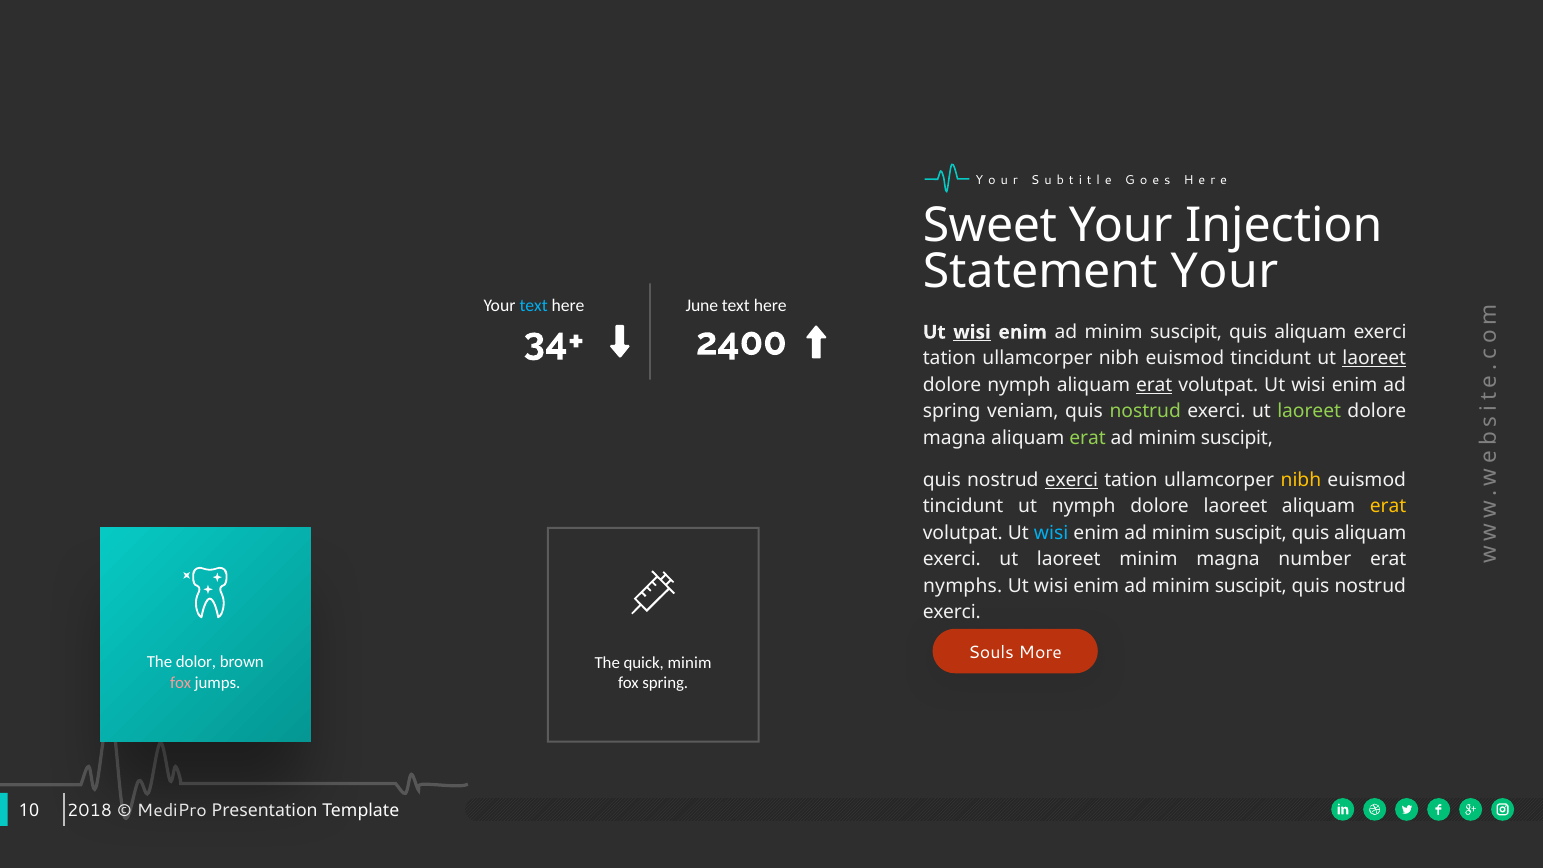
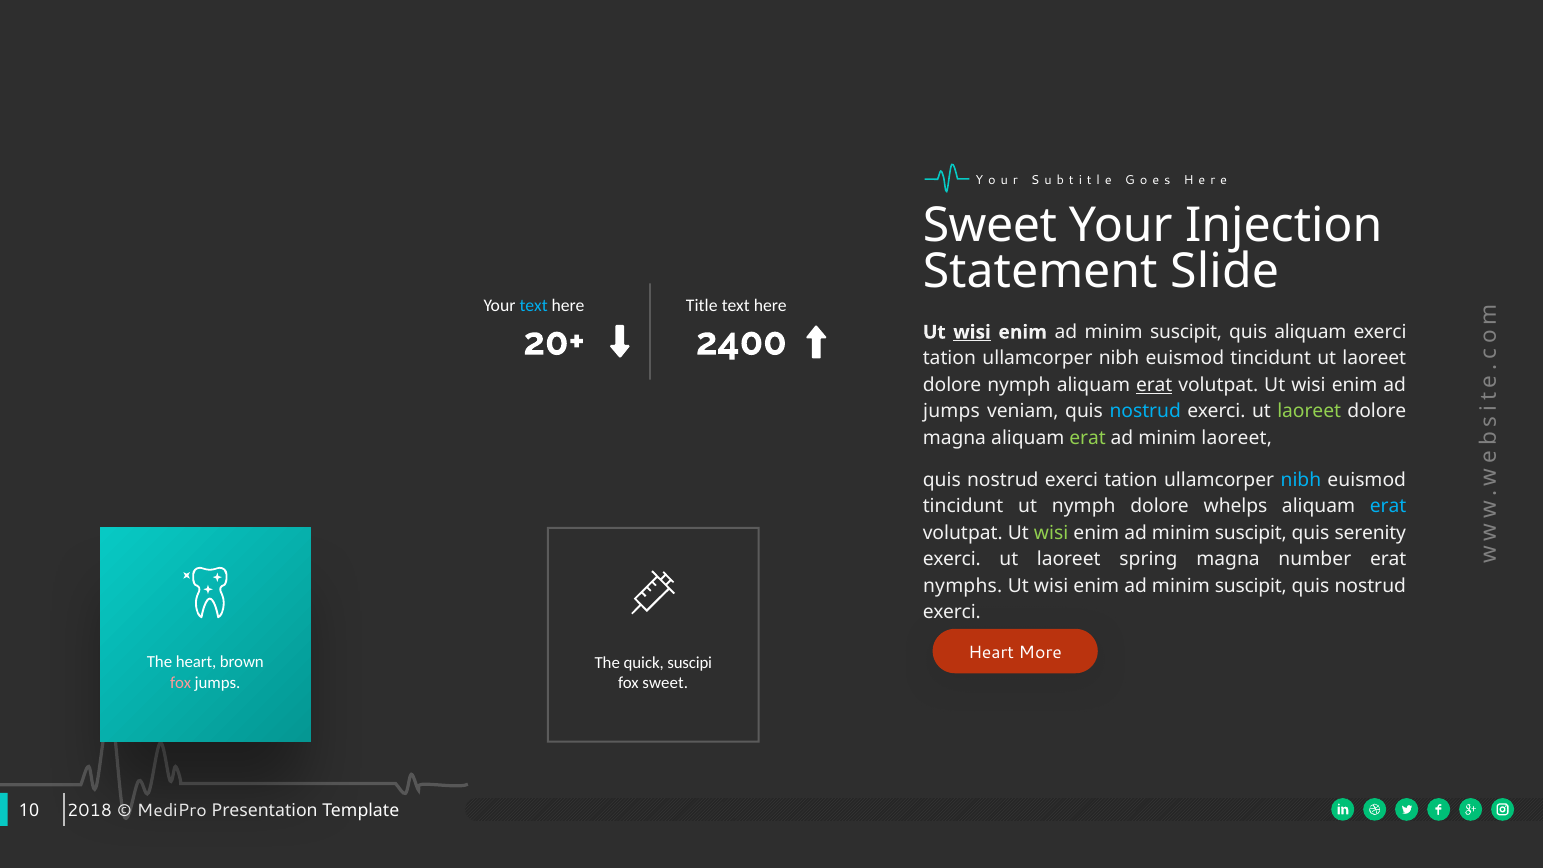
Statement Your: Your -> Slide
June: June -> Title
34+: 34+ -> 20+
laoreet at (1374, 359) underline: present -> none
spring at (952, 411): spring -> jumps
nostrud at (1145, 411) colour: light green -> light blue
suscipit at (1237, 438): suscipit -> laoreet
exerci at (1071, 480) underline: present -> none
nibh at (1301, 480) colour: yellow -> light blue
dolore laoreet: laoreet -> whelps
erat at (1388, 507) colour: yellow -> light blue
wisi at (1051, 533) colour: light blue -> light green
aliquam at (1370, 533): aliquam -> serenity
laoreet minim: minim -> spring
Souls at (991, 652): Souls -> Heart
The dolor: dolor -> heart
quick minim: minim -> suscipi
fox spring: spring -> sweet
